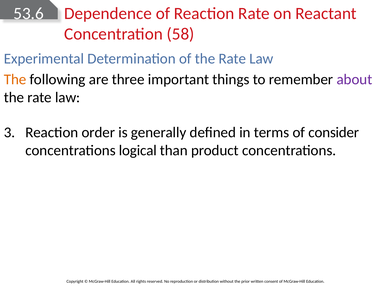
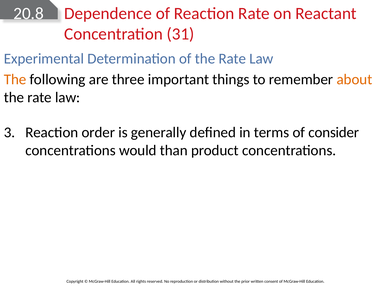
53.6: 53.6 -> 20.8
58: 58 -> 31
about colour: purple -> orange
logical: logical -> would
